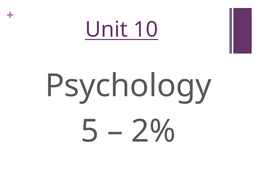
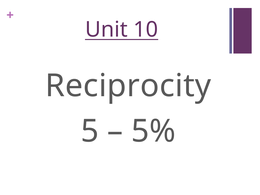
Psychology: Psychology -> Reciprocity
2%: 2% -> 5%
